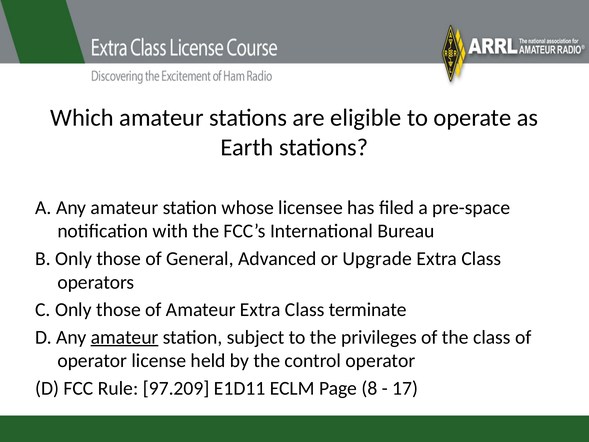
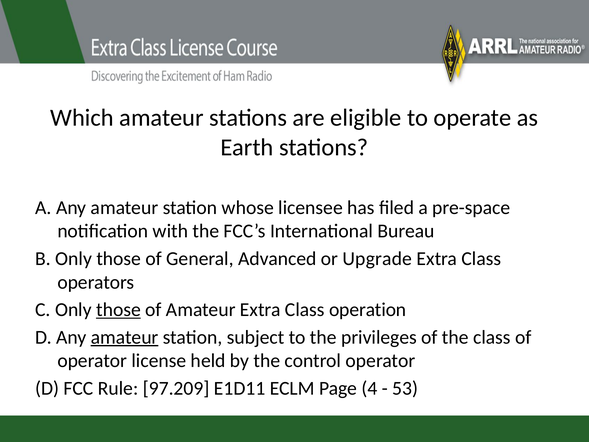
those at (118, 310) underline: none -> present
terminate: terminate -> operation
8: 8 -> 4
17: 17 -> 53
